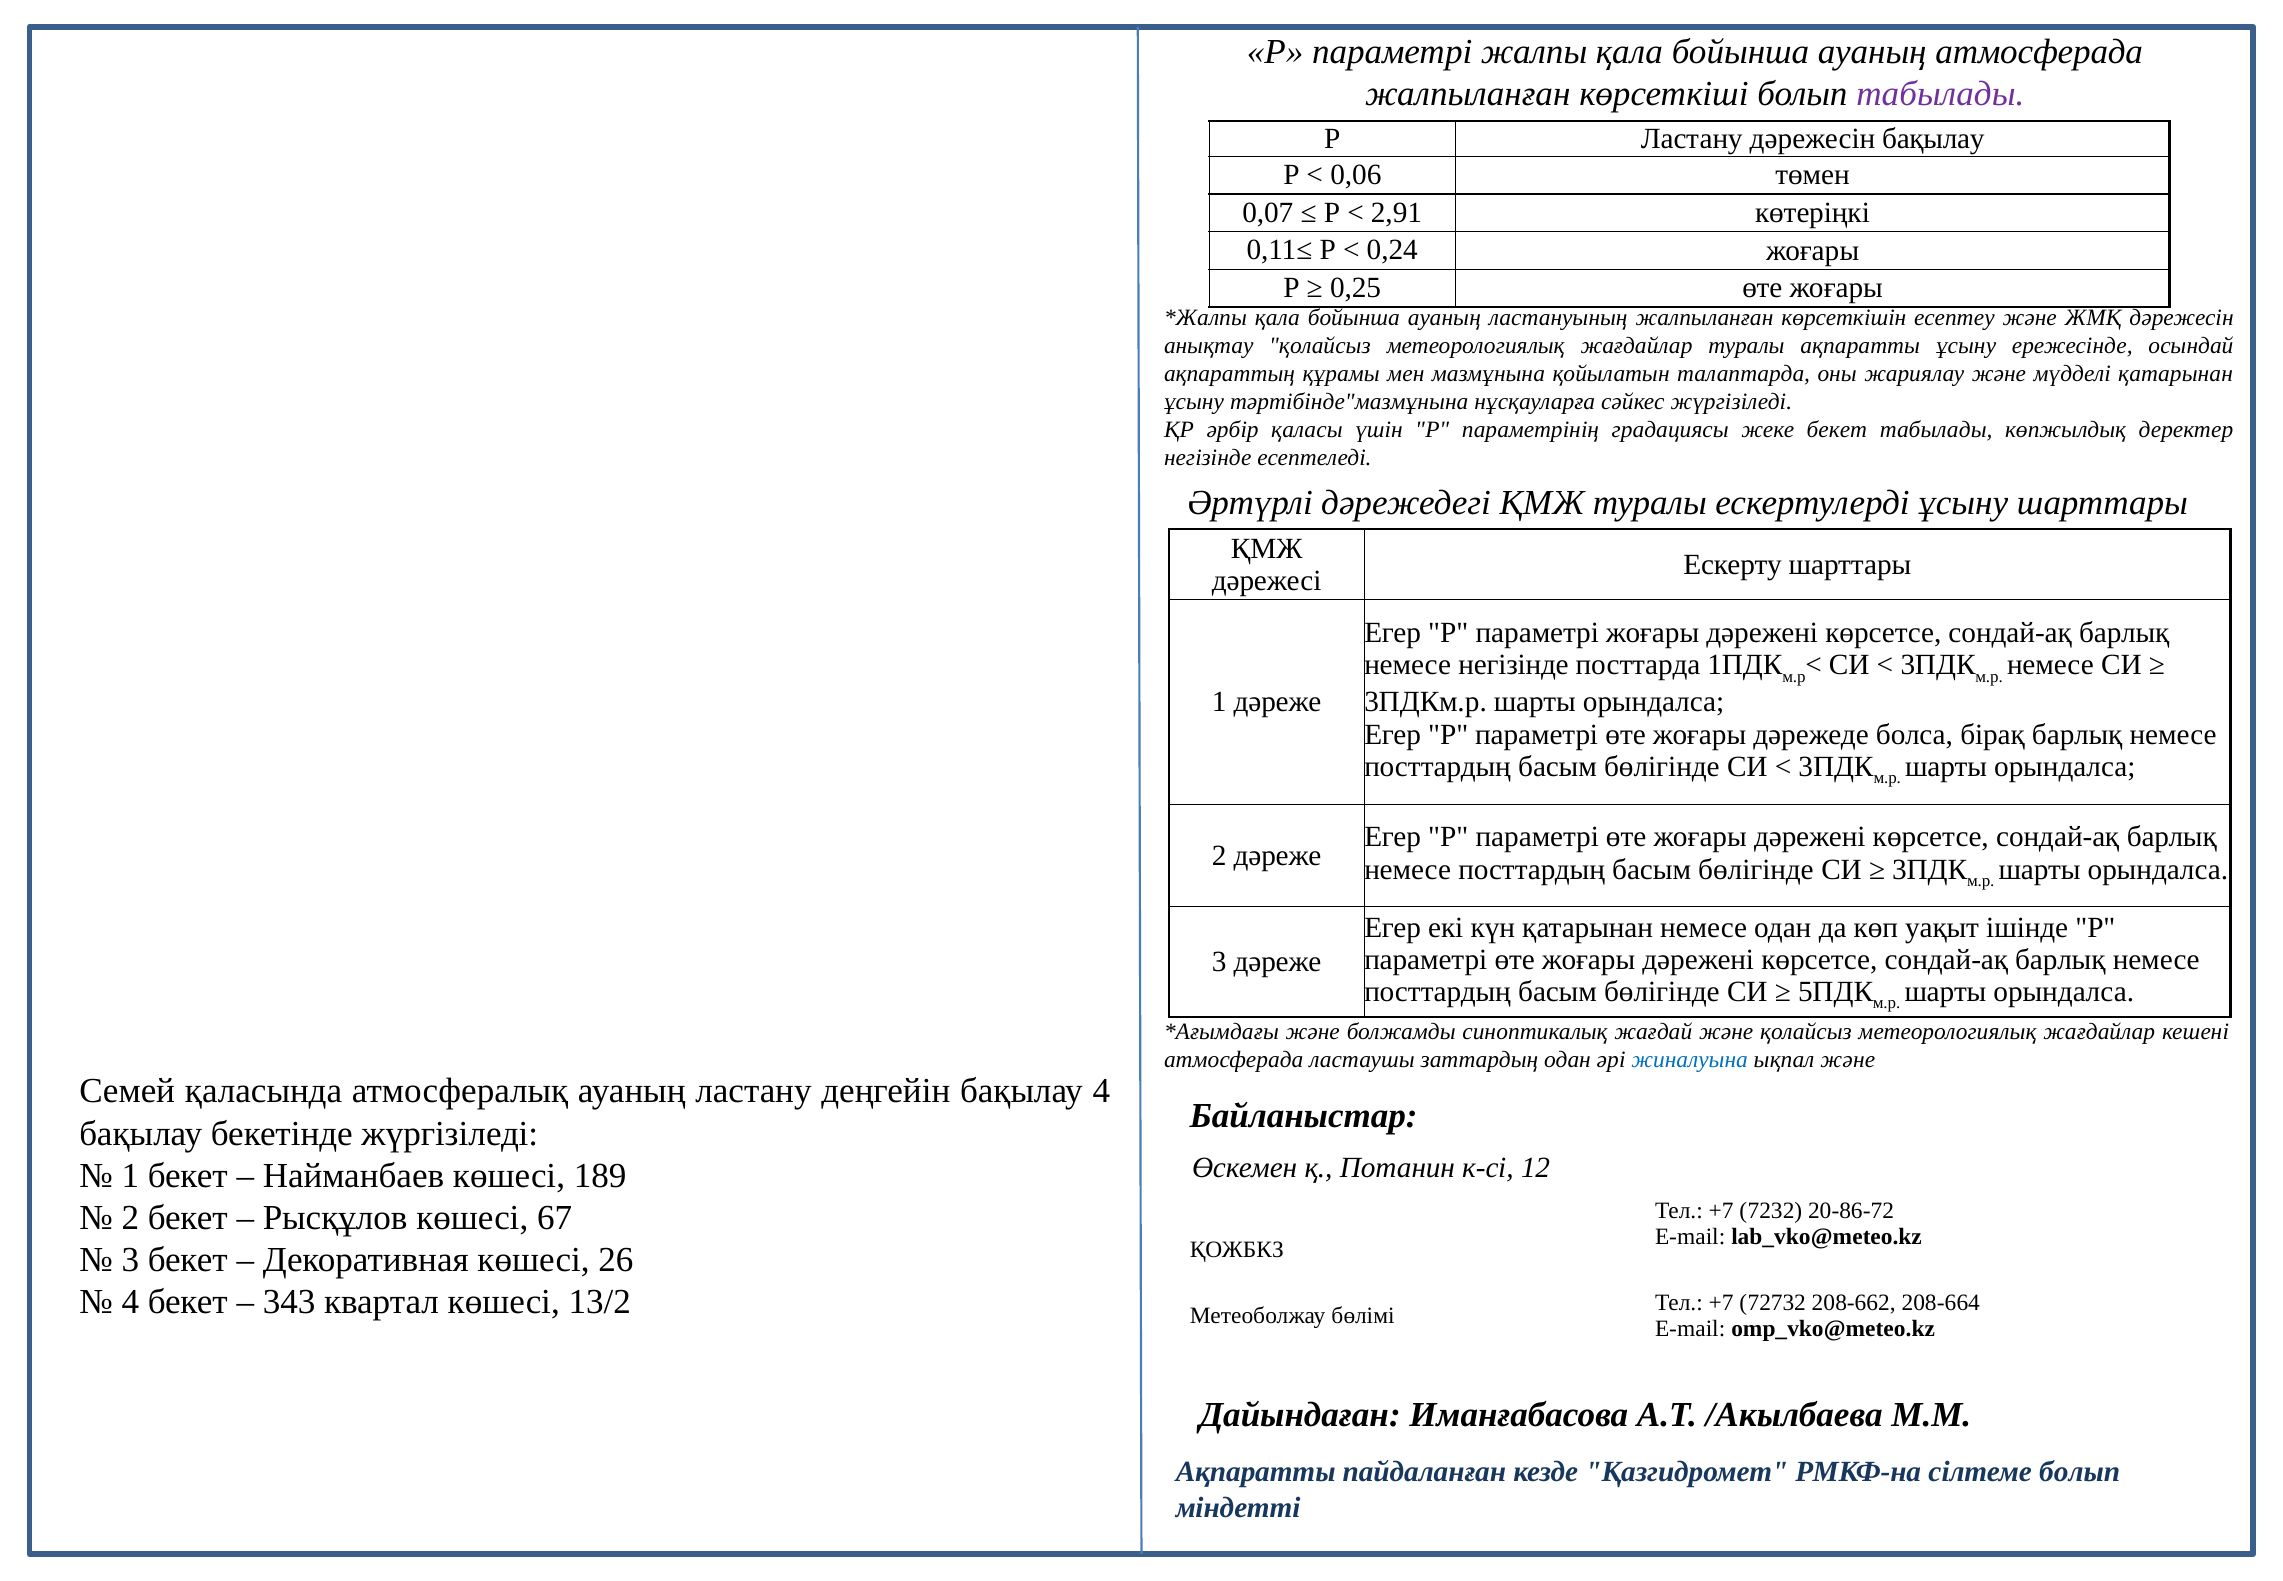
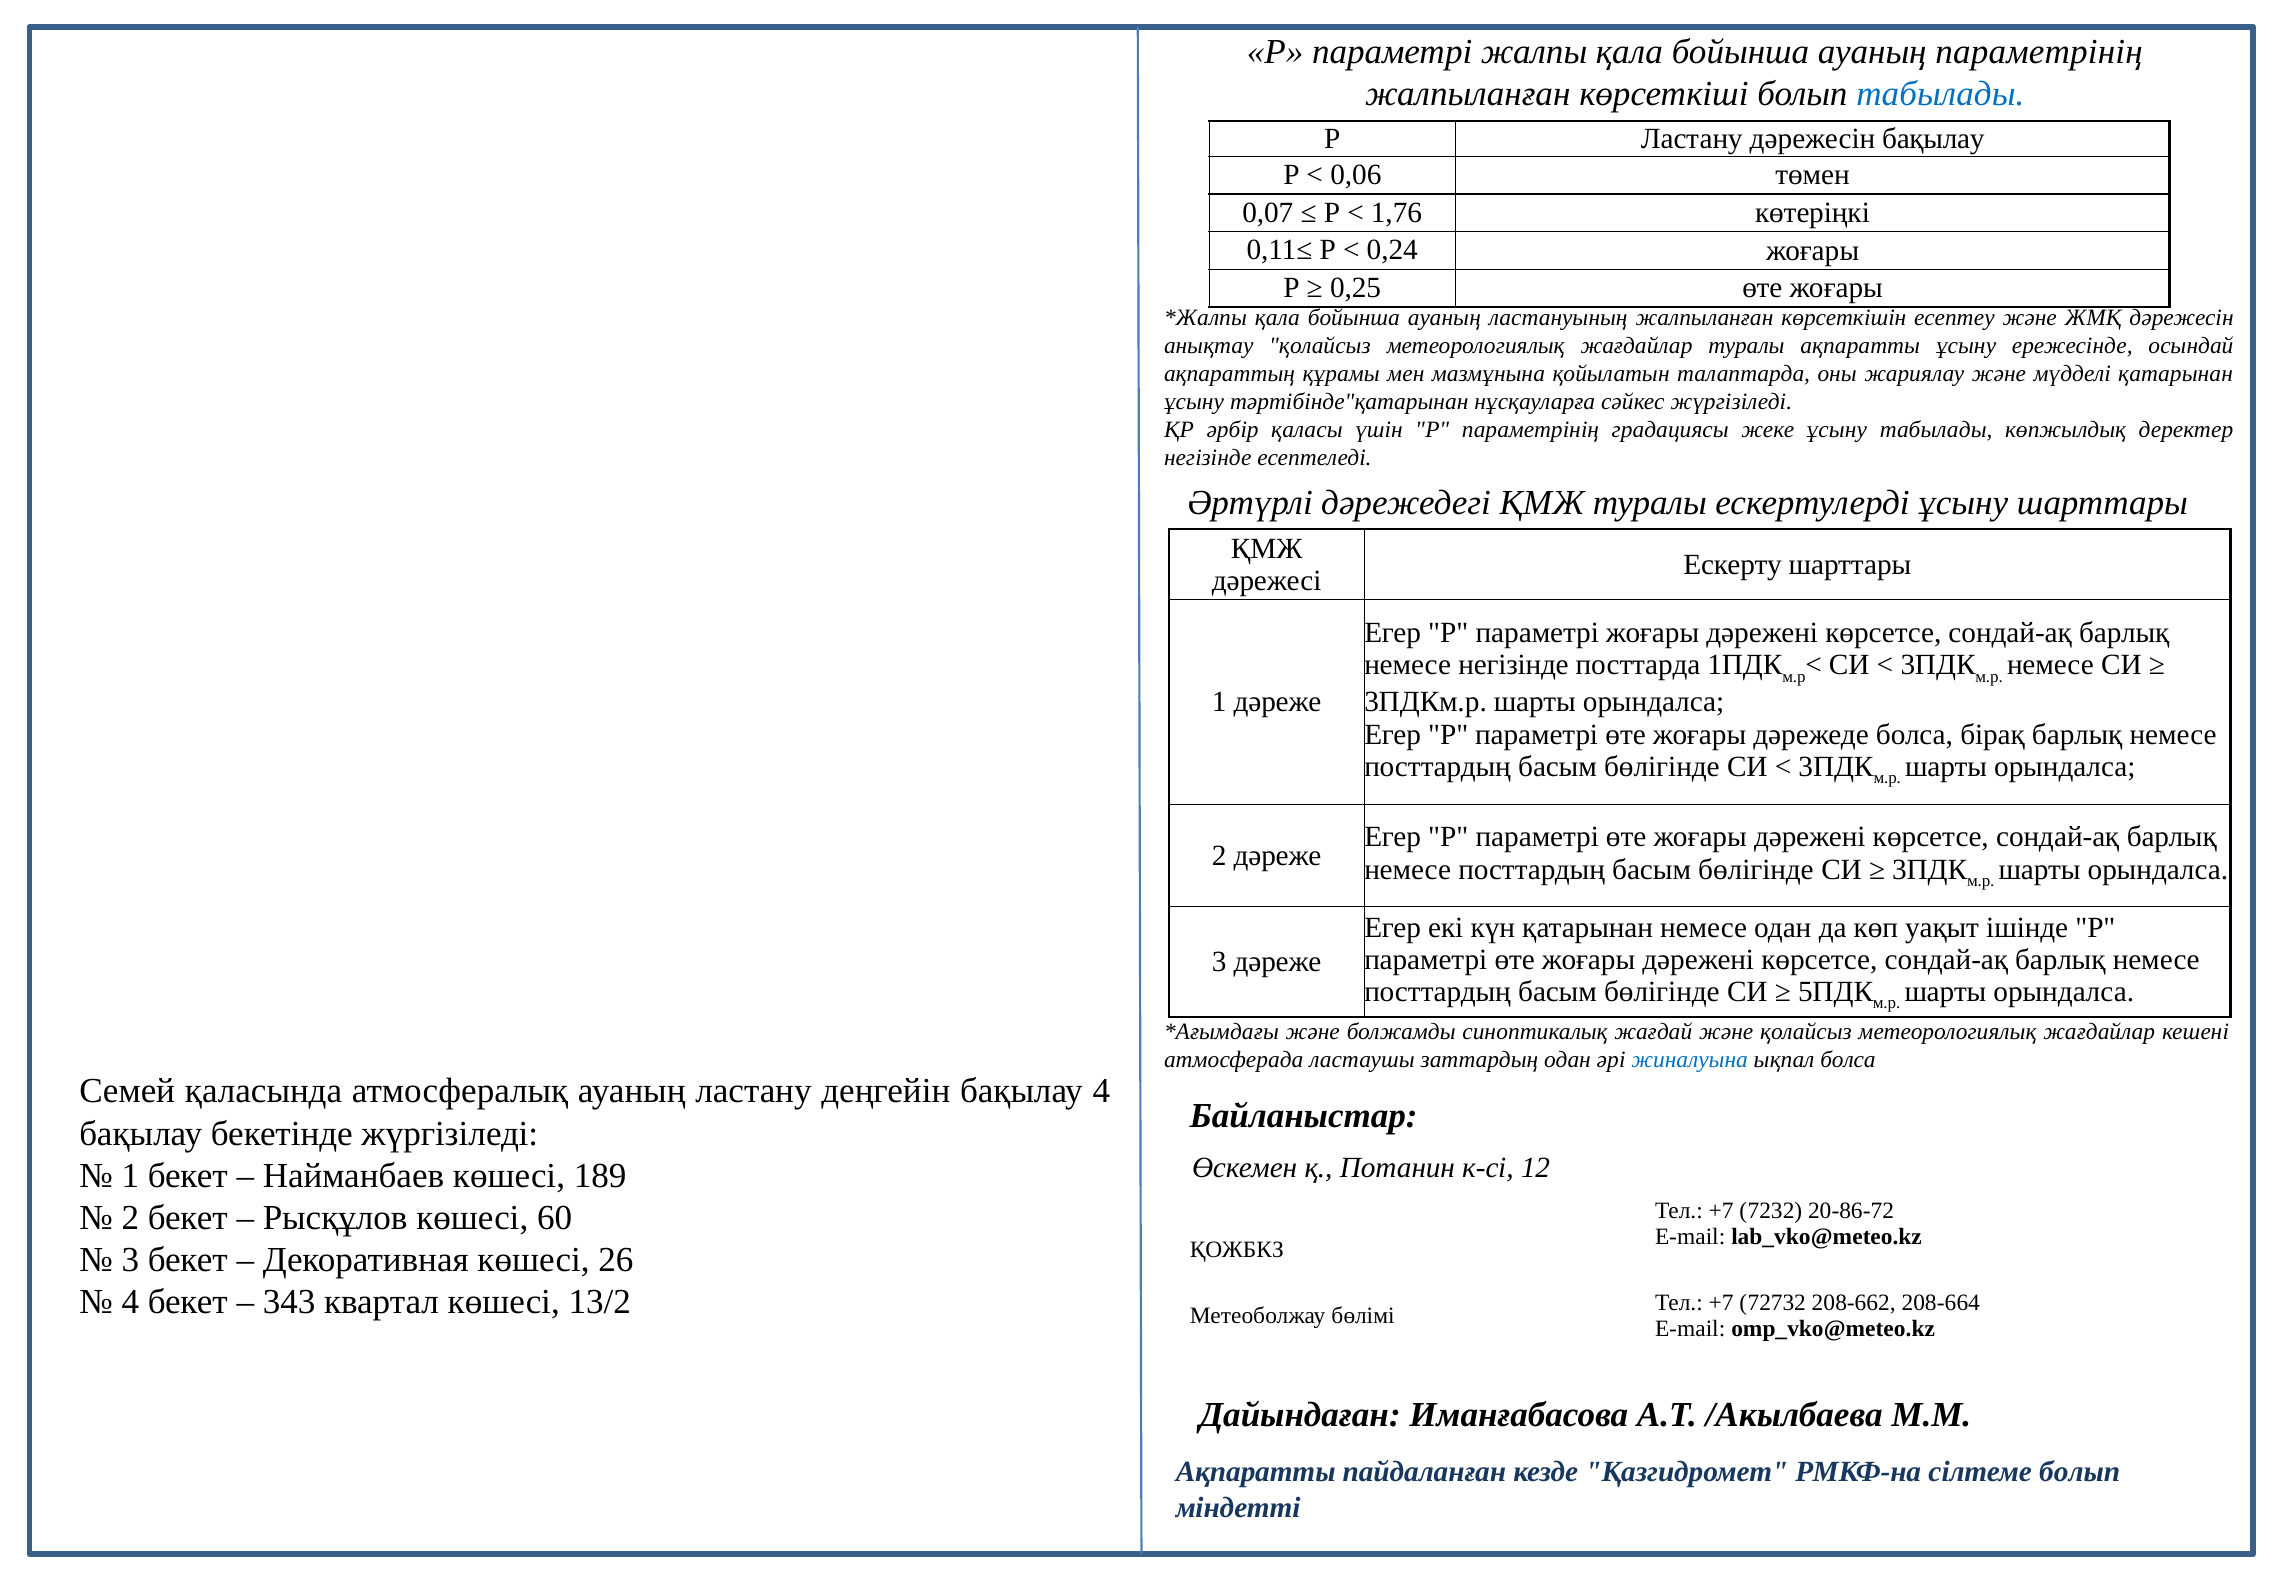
ауаның атмосферада: атмосферада -> параметрінің
табылады at (1940, 94) colour: purple -> blue
2,91: 2,91 -> 1,76
тәртібінде"мазмұнына: тәртібінде"мазмұнына -> тәртібінде"қатарынан
жеке бекет: бекет -> ұсыну
ықпал және: және -> болса
67: 67 -> 60
